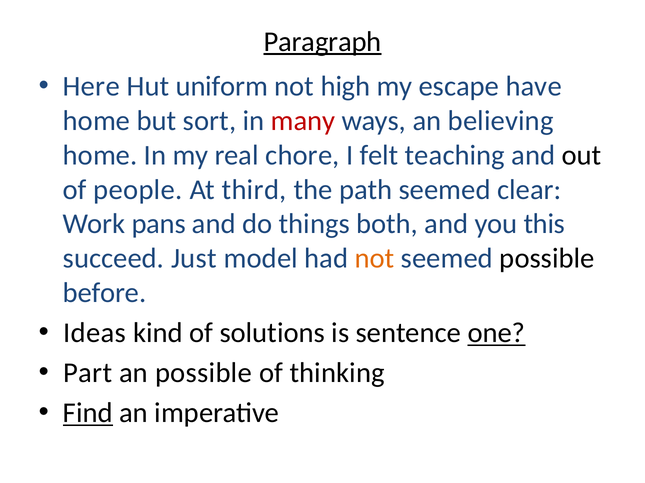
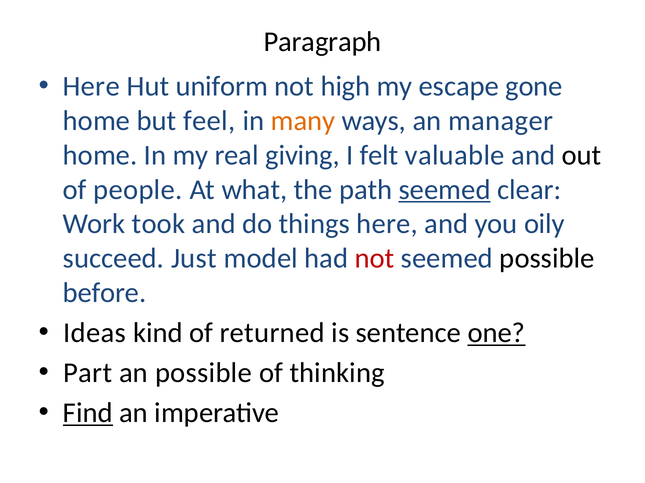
Paragraph underline: present -> none
have: have -> gone
sort: sort -> feel
many colour: red -> orange
believing: believing -> manager
chore: chore -> giving
teaching: teaching -> valuable
third: third -> what
seemed at (445, 190) underline: none -> present
pans: pans -> took
things both: both -> here
this: this -> oily
not at (375, 259) colour: orange -> red
solutions: solutions -> returned
